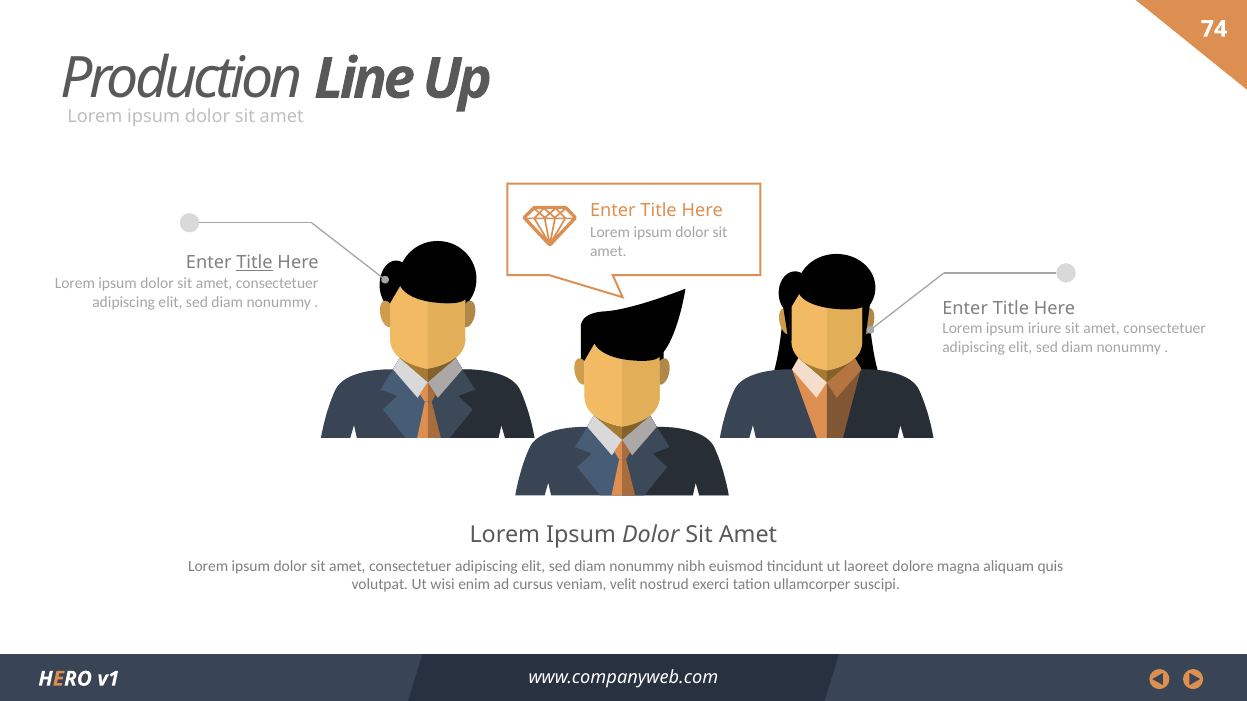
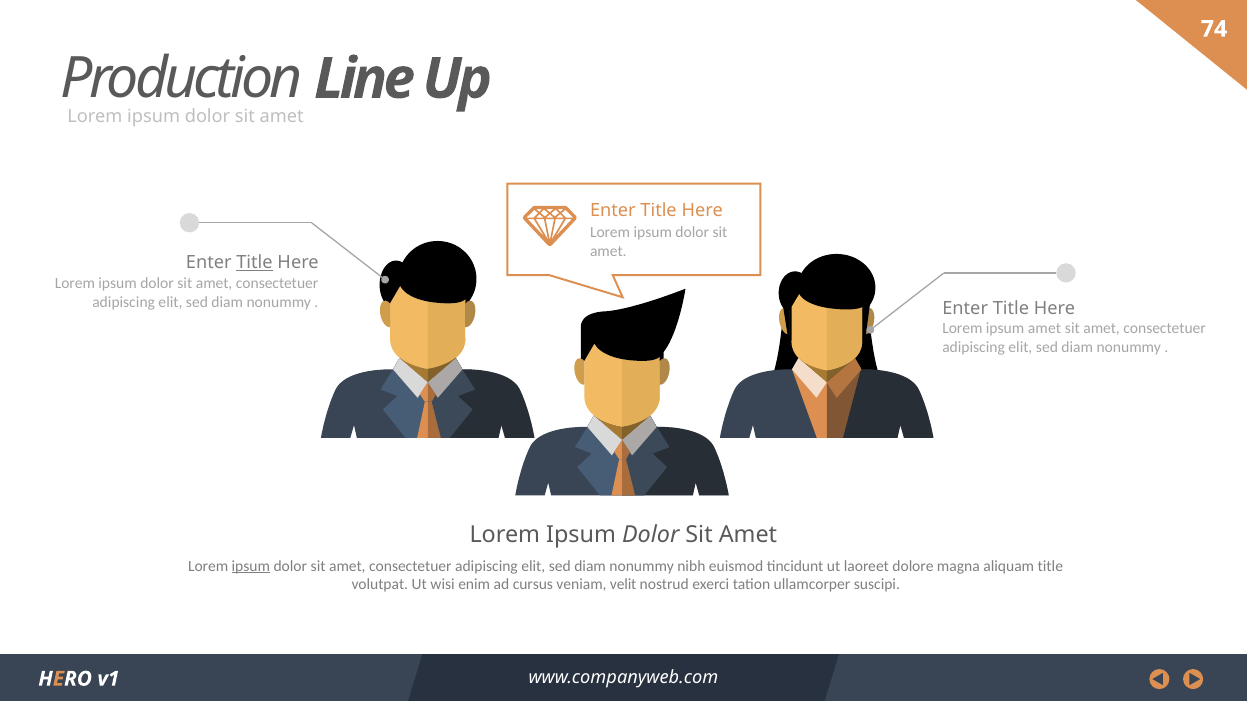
ipsum iriure: iriure -> amet
ipsum at (251, 566) underline: none -> present
aliquam quis: quis -> title
